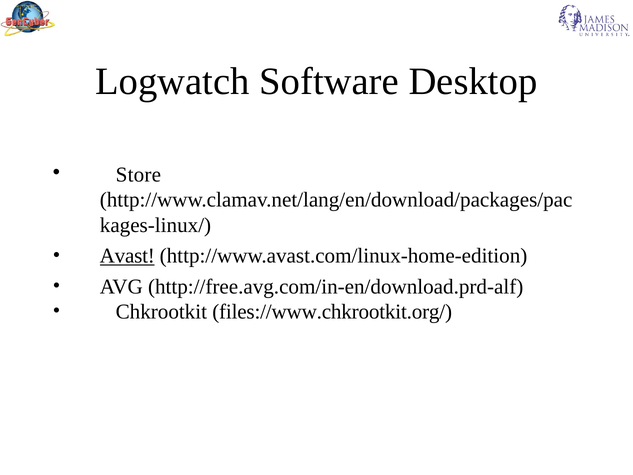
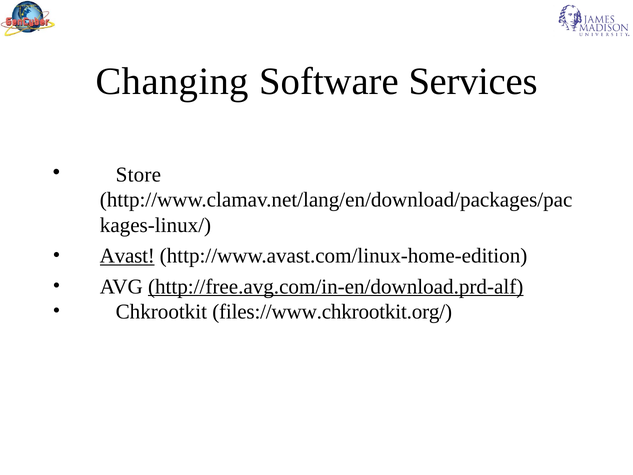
Logwatch: Logwatch -> Changing
Desktop: Desktop -> Services
http://free.avg.com/in-en/download.prd-alf underline: none -> present
